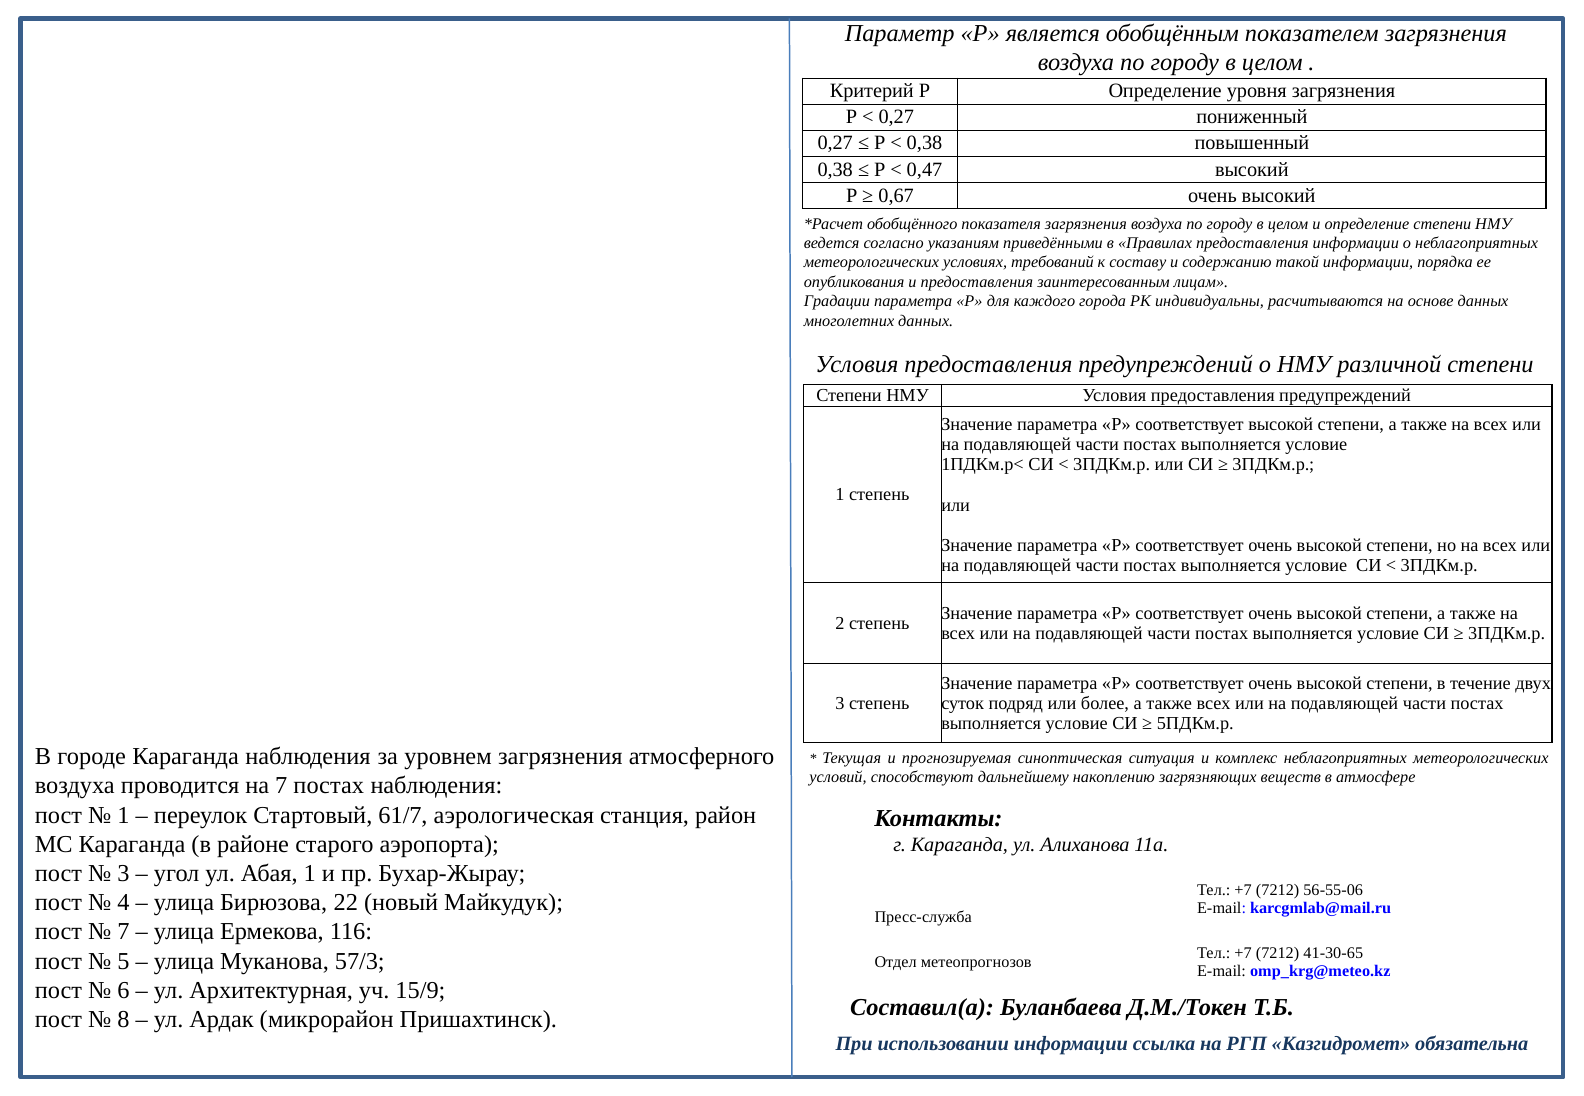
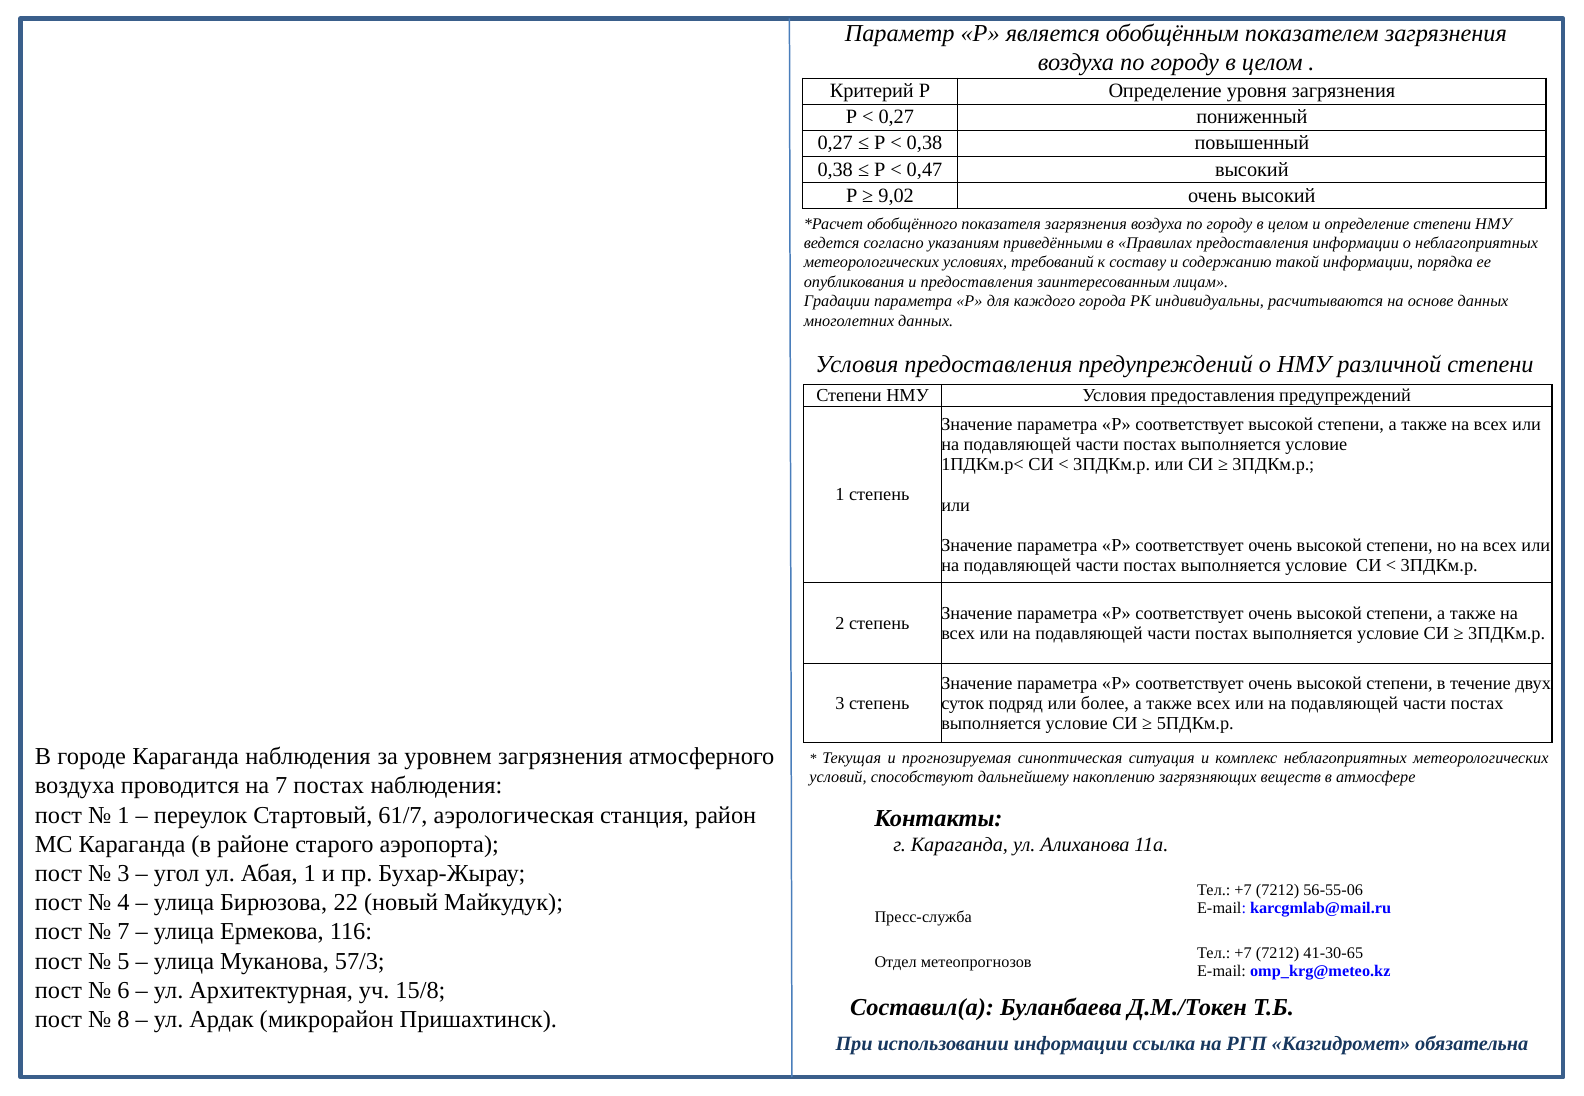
0,67: 0,67 -> 9,02
15/9: 15/9 -> 15/8
